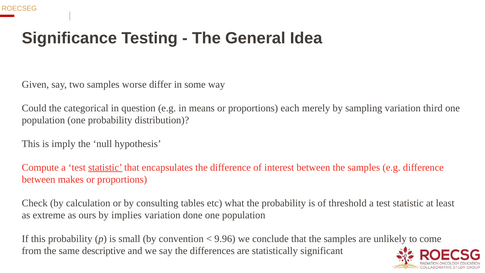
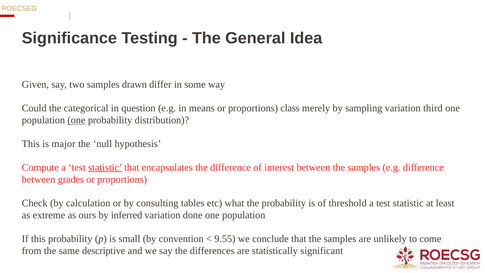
worse: worse -> drawn
each: each -> class
one at (76, 120) underline: none -> present
imply: imply -> major
makes: makes -> grades
implies: implies -> inferred
9.96: 9.96 -> 9.55
